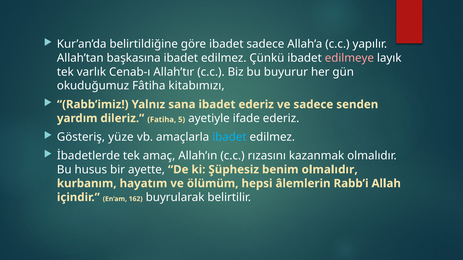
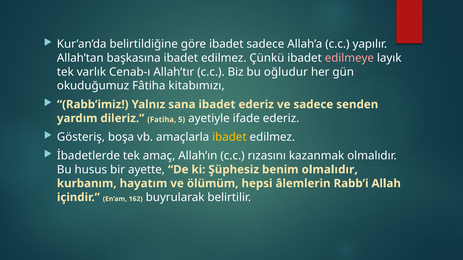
buyurur: buyurur -> oğludur
yüze: yüze -> boşa
ibadet at (229, 137) colour: light blue -> yellow
